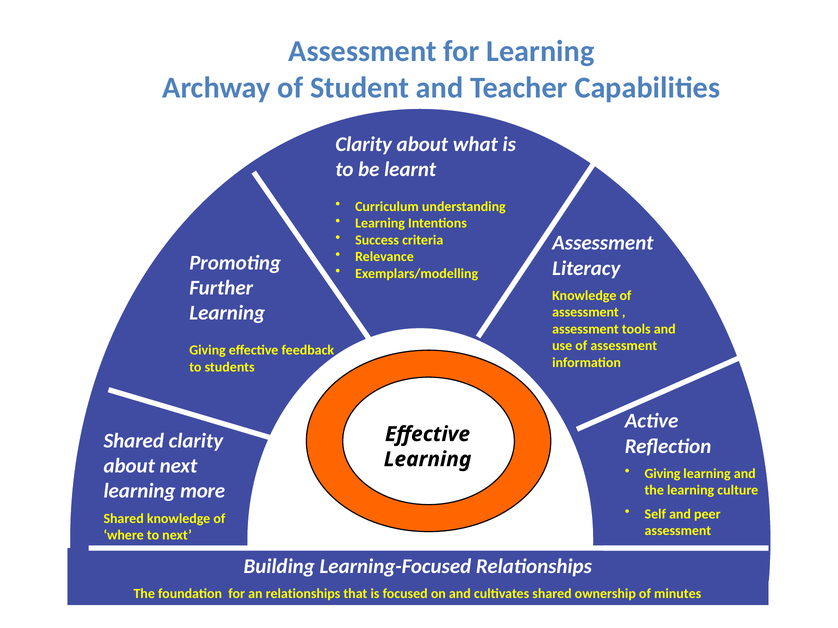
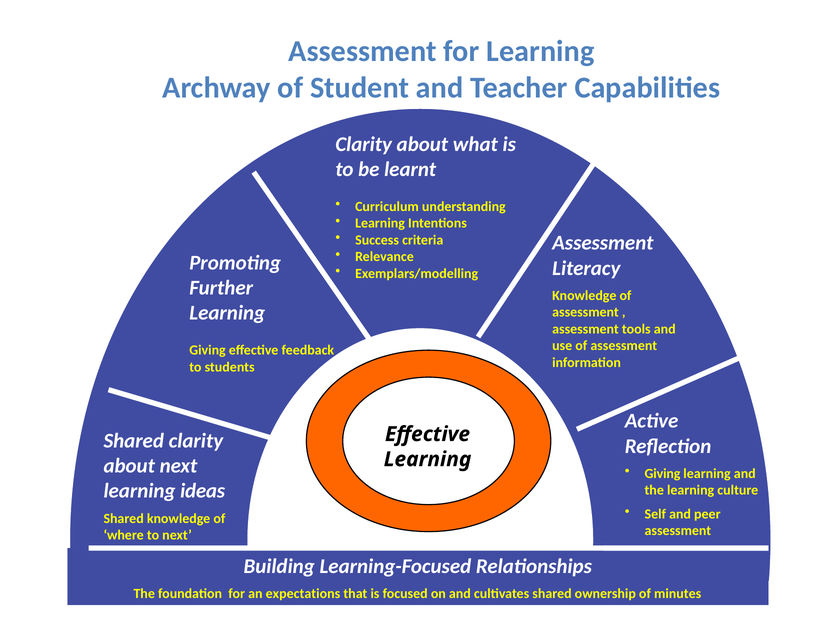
more: more -> ideas
an relationships: relationships -> expectations
